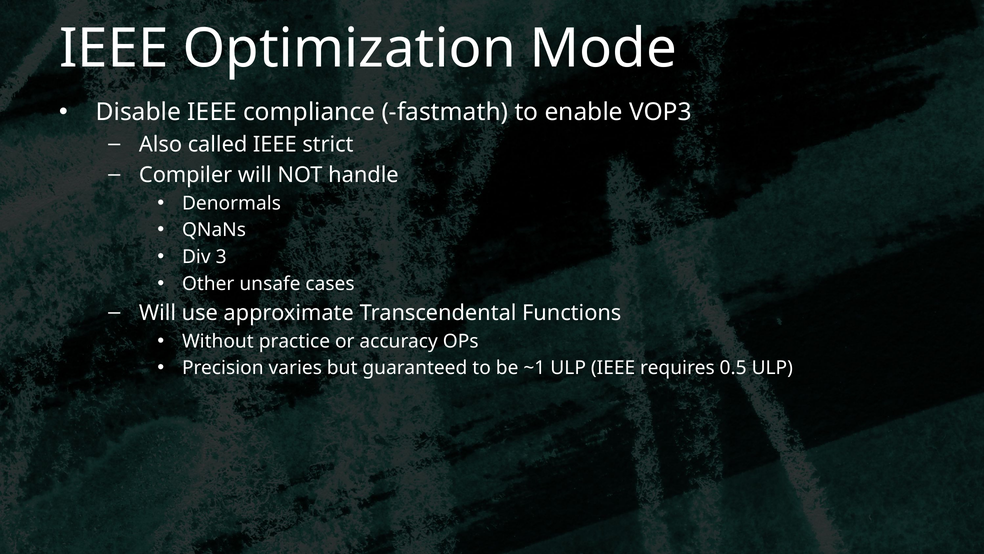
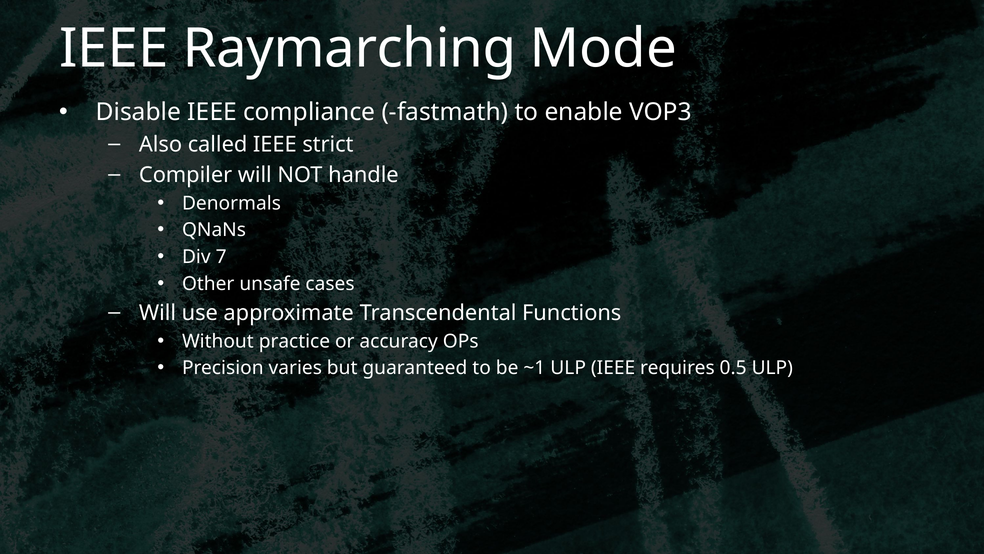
Optimization: Optimization -> Raymarching
3: 3 -> 7
